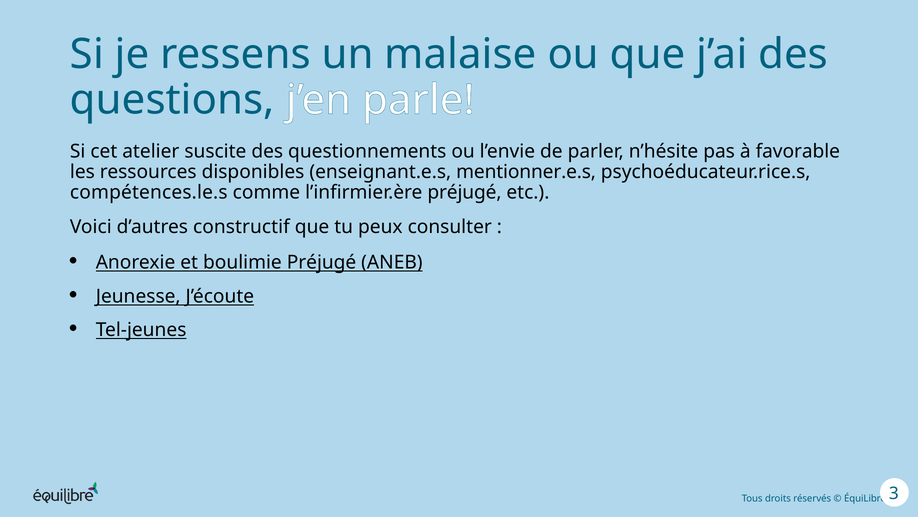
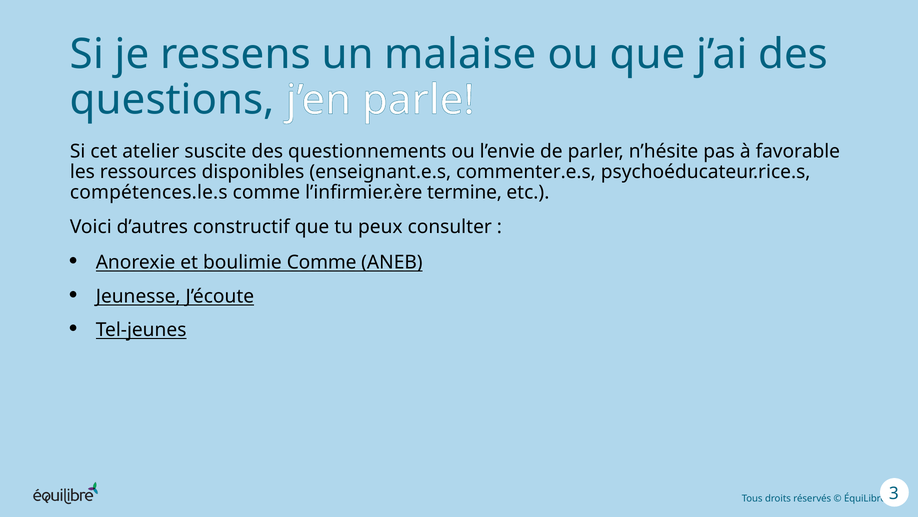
mentionner.e.s: mentionner.e.s -> commenter.e.s
l’infirmier.ère préjugé: préjugé -> termine
boulimie Préjugé: Préjugé -> Comme
